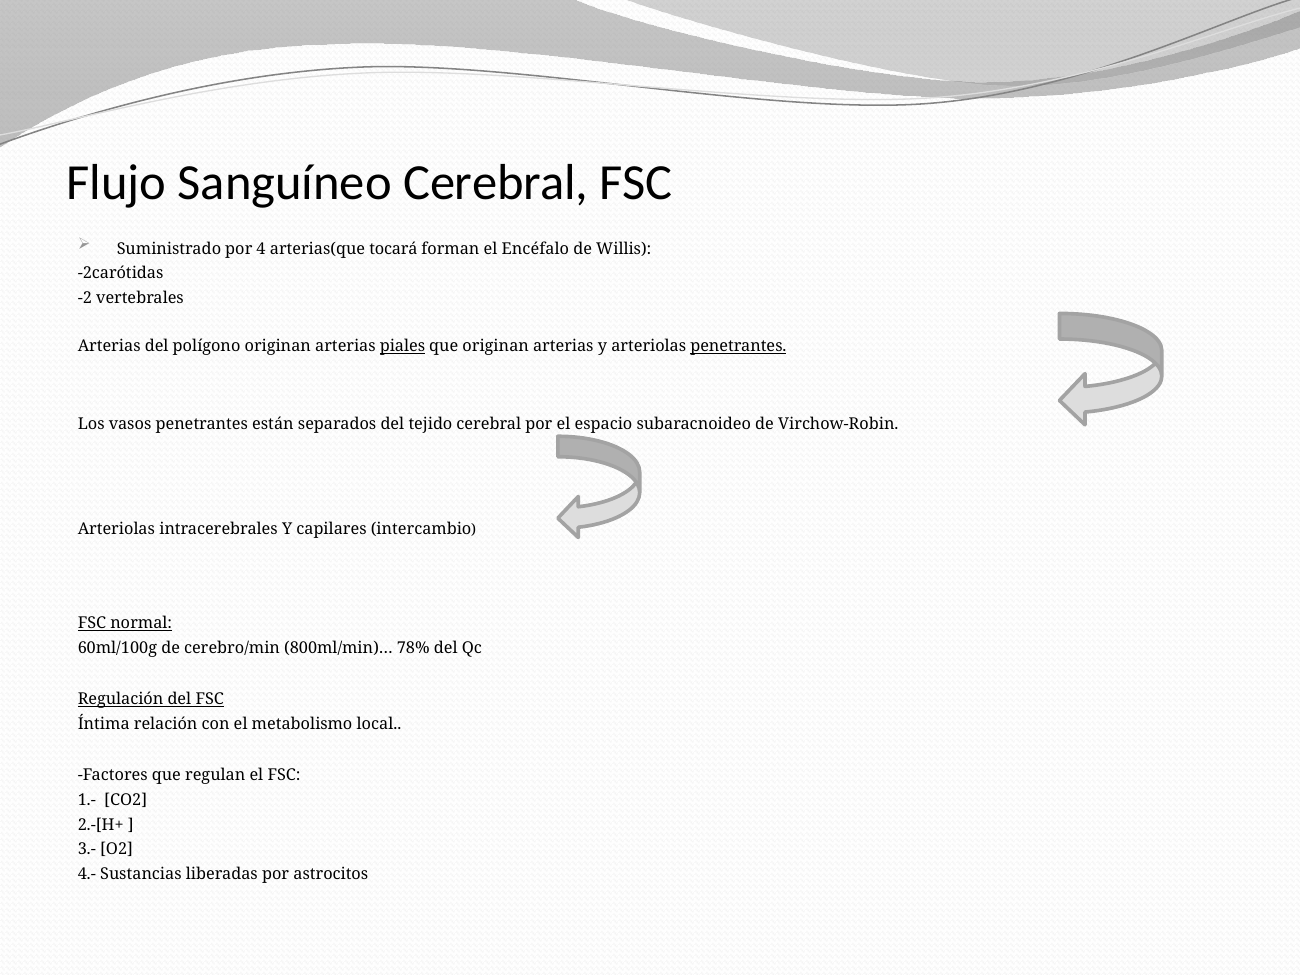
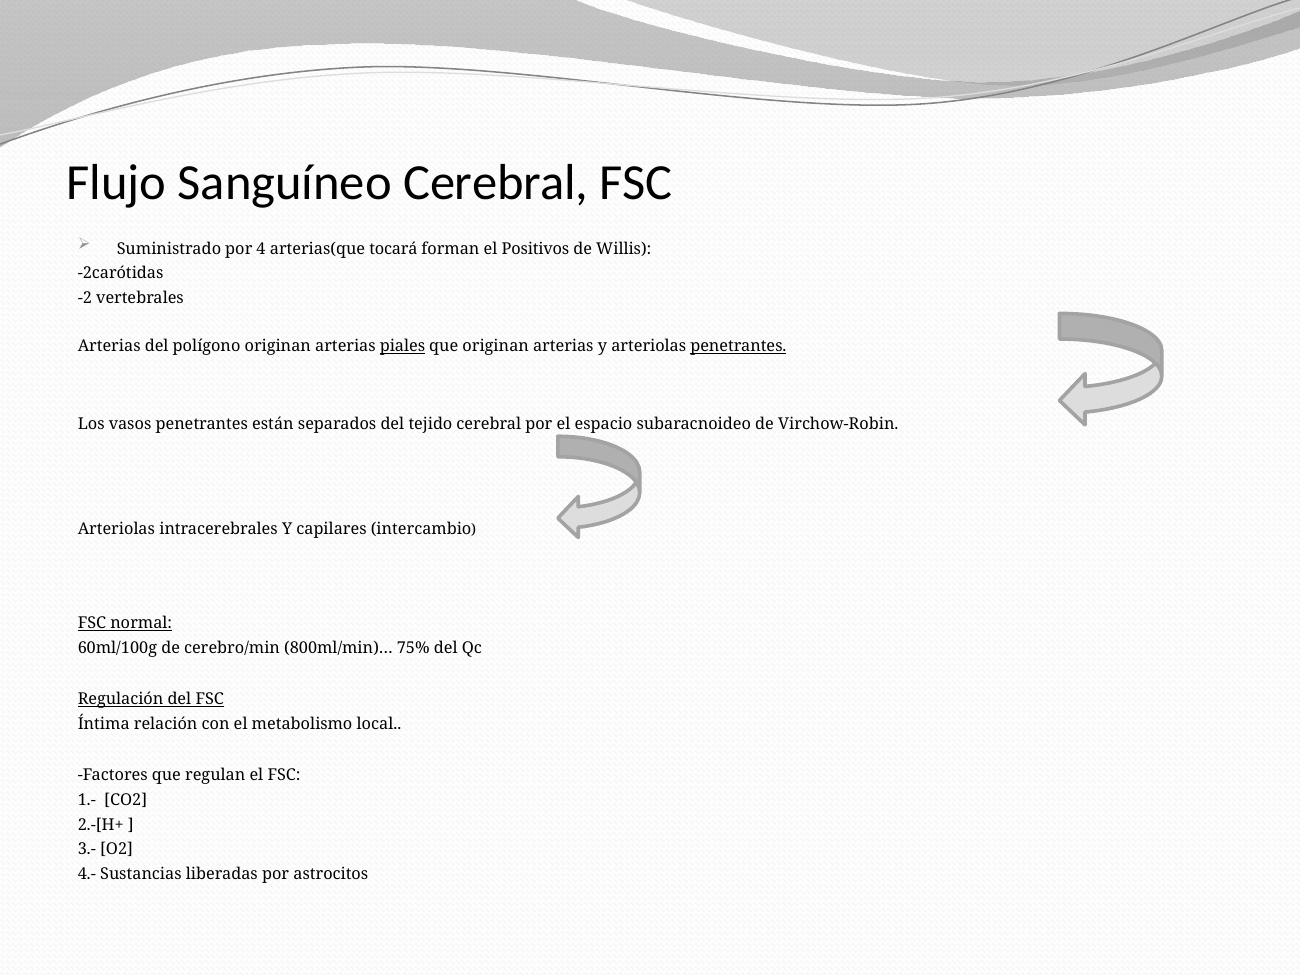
Encéfalo: Encéfalo -> Positivos
78%: 78% -> 75%
